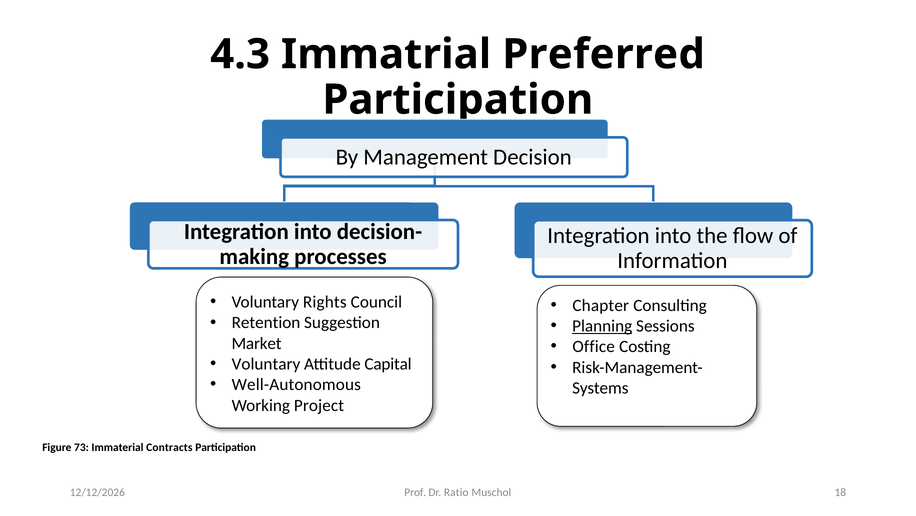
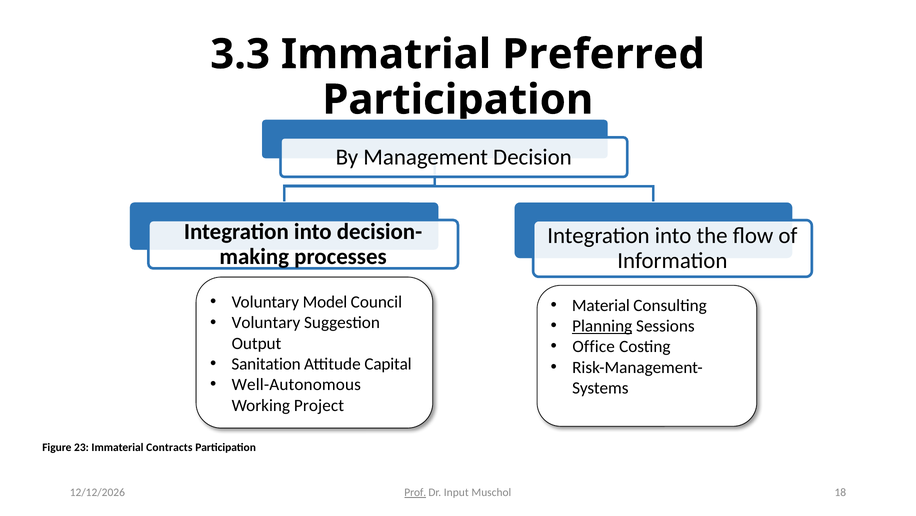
4.3: 4.3 -> 3.3
Rights: Rights -> Model
Chapter: Chapter -> Material
Retention at (266, 322): Retention -> Voluntary
Market: Market -> Output
Voluntary at (266, 364): Voluntary -> Sanitation
73: 73 -> 23
Prof underline: none -> present
Ratio: Ratio -> Input
